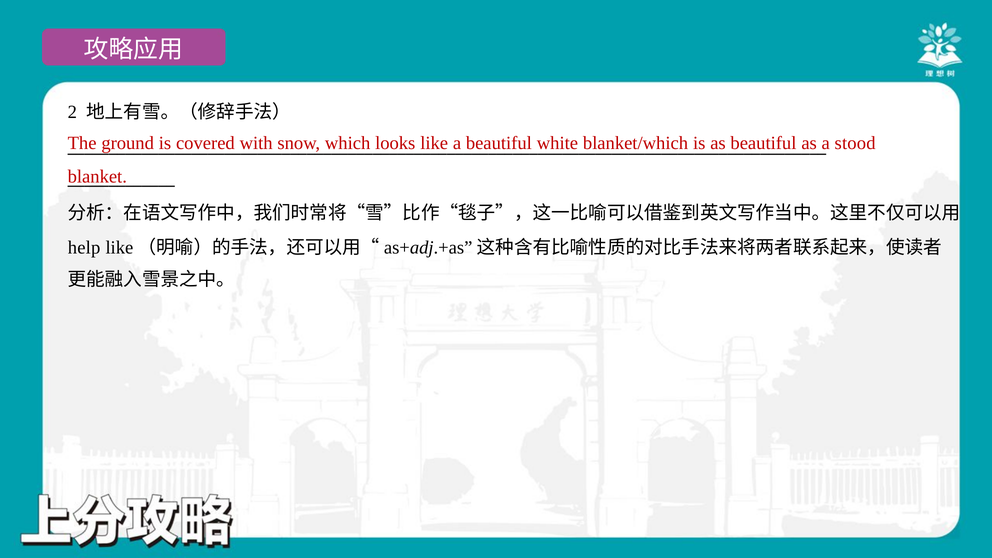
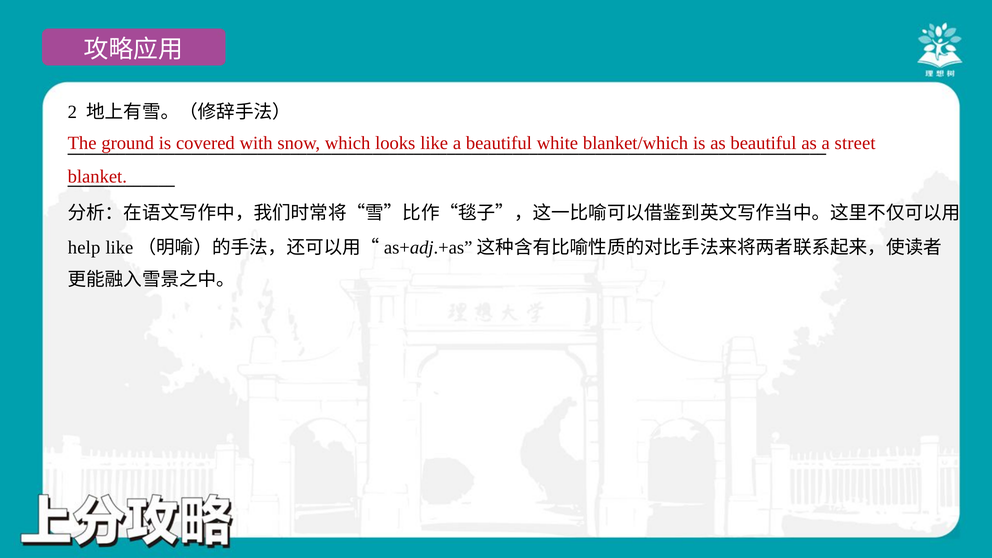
stood: stood -> street
